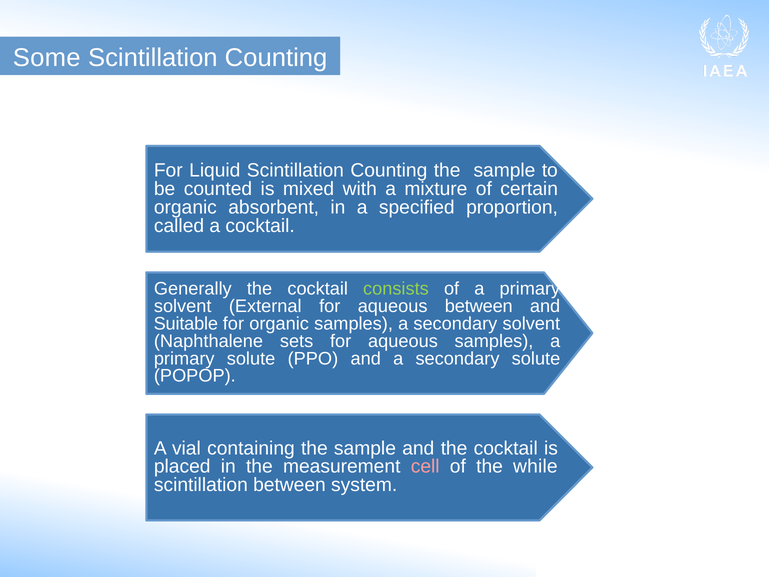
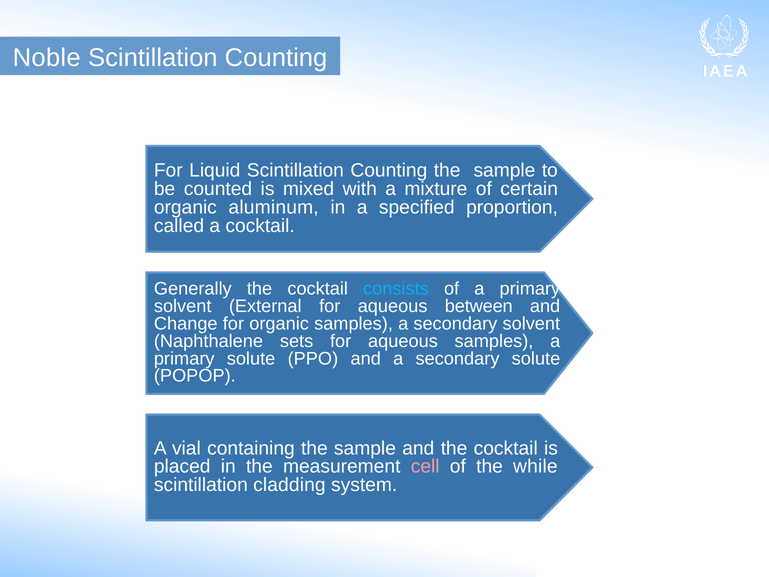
Some: Some -> Noble
absorbent: absorbent -> aluminum
consists colour: light green -> light blue
Suitable: Suitable -> Change
scintillation between: between -> cladding
